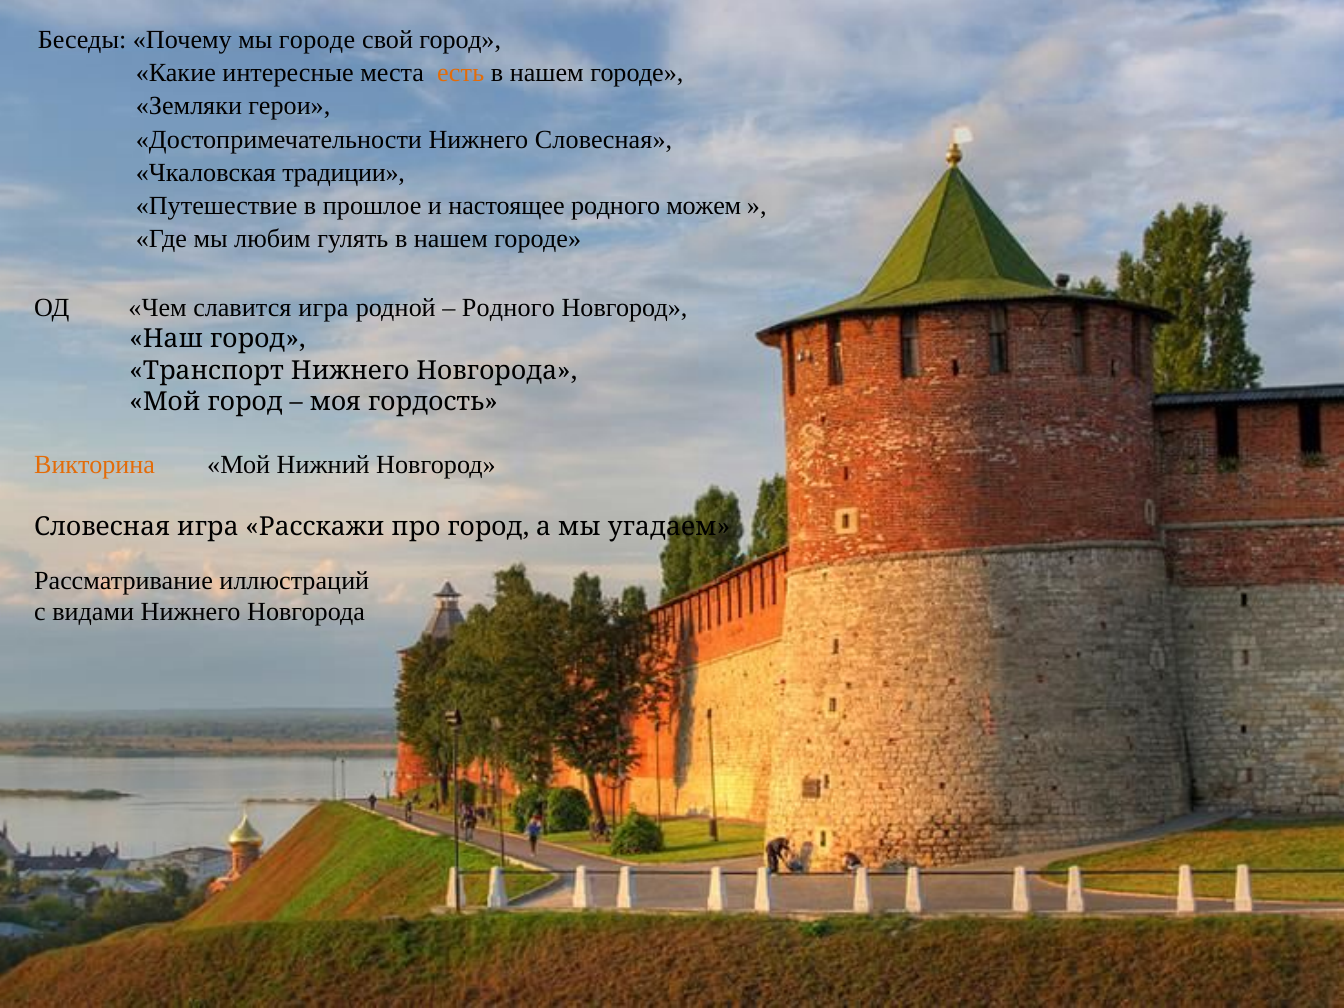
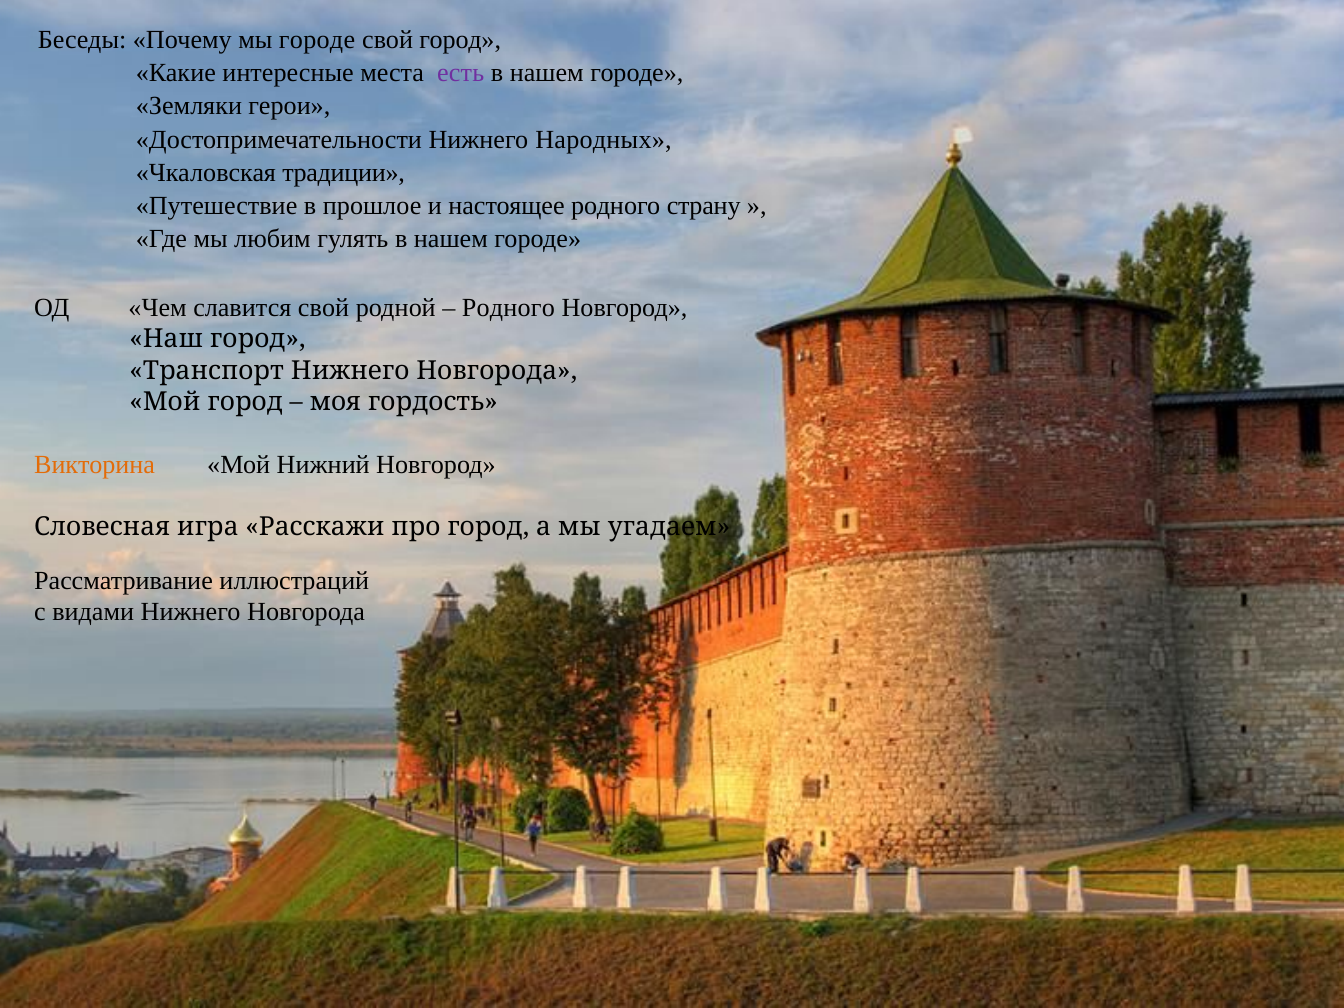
есть colour: orange -> purple
Нижнего Словесная: Словесная -> Народных
можем: можем -> страну
славится игра: игра -> свой
